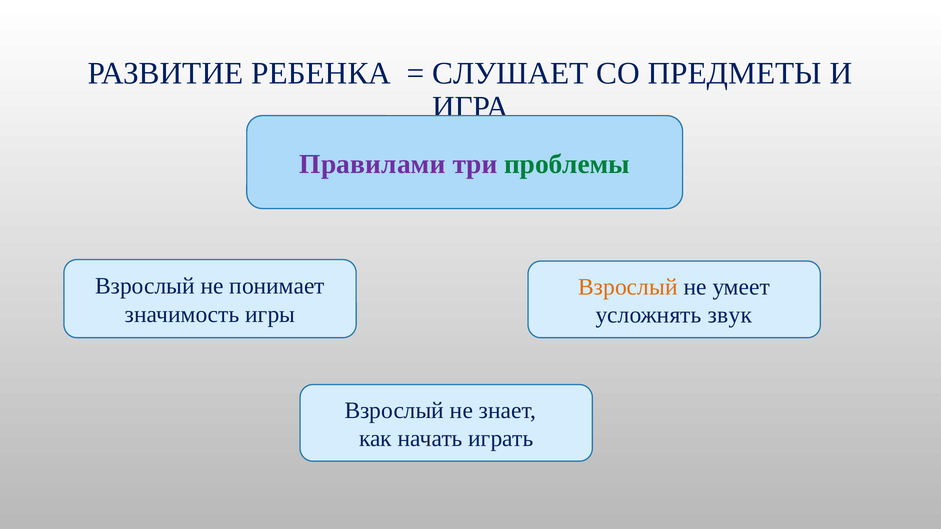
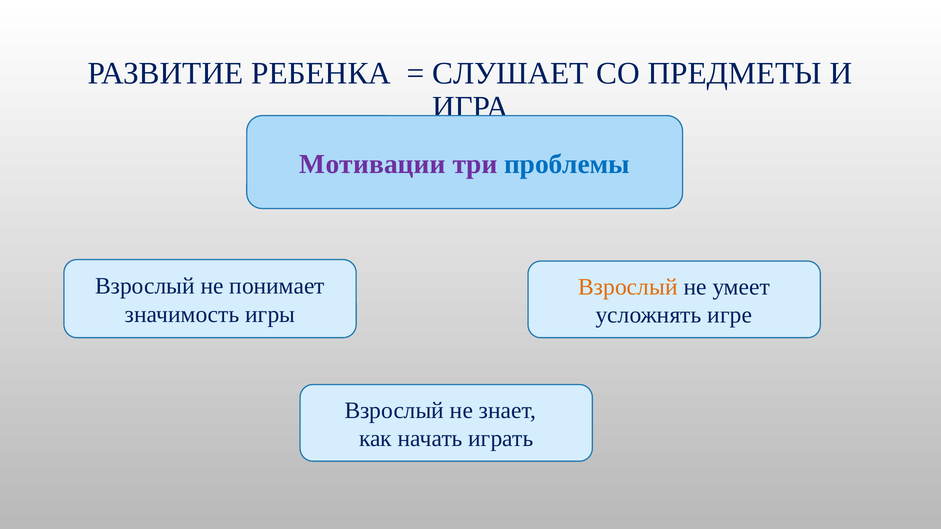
Правилами: Правилами -> Мотивации
проблемы colour: green -> blue
звук: звук -> игре
